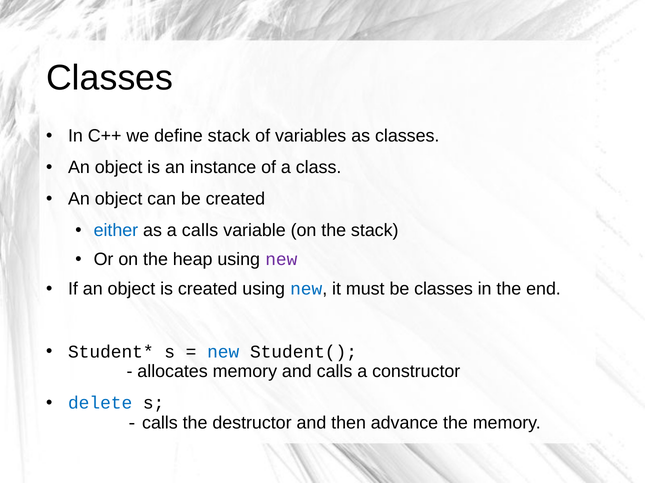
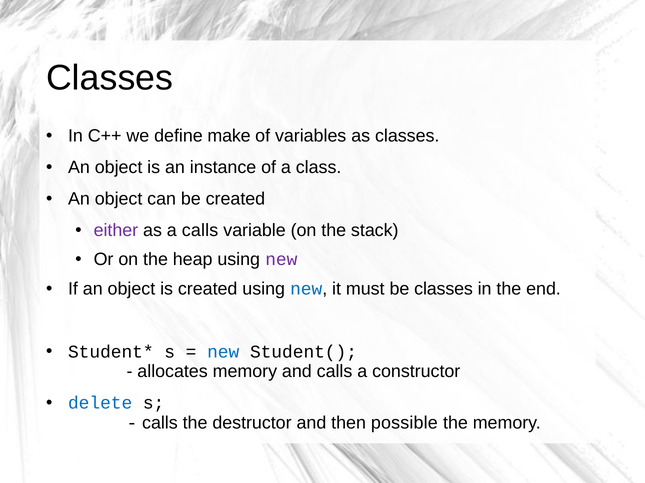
define stack: stack -> make
either colour: blue -> purple
advance: advance -> possible
